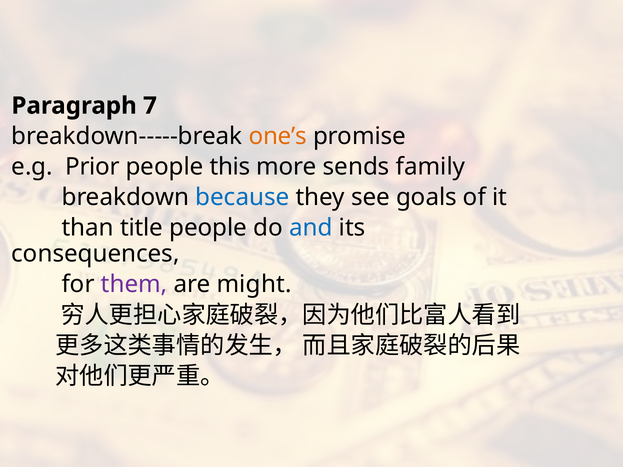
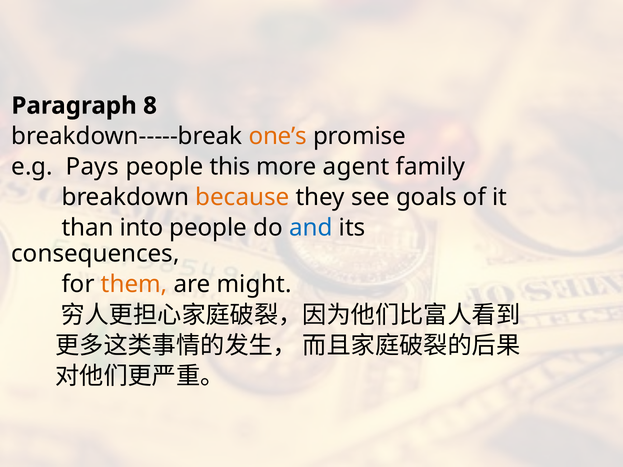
7: 7 -> 8
Prior: Prior -> Pays
sends: sends -> agent
because colour: blue -> orange
title: title -> into
them colour: purple -> orange
